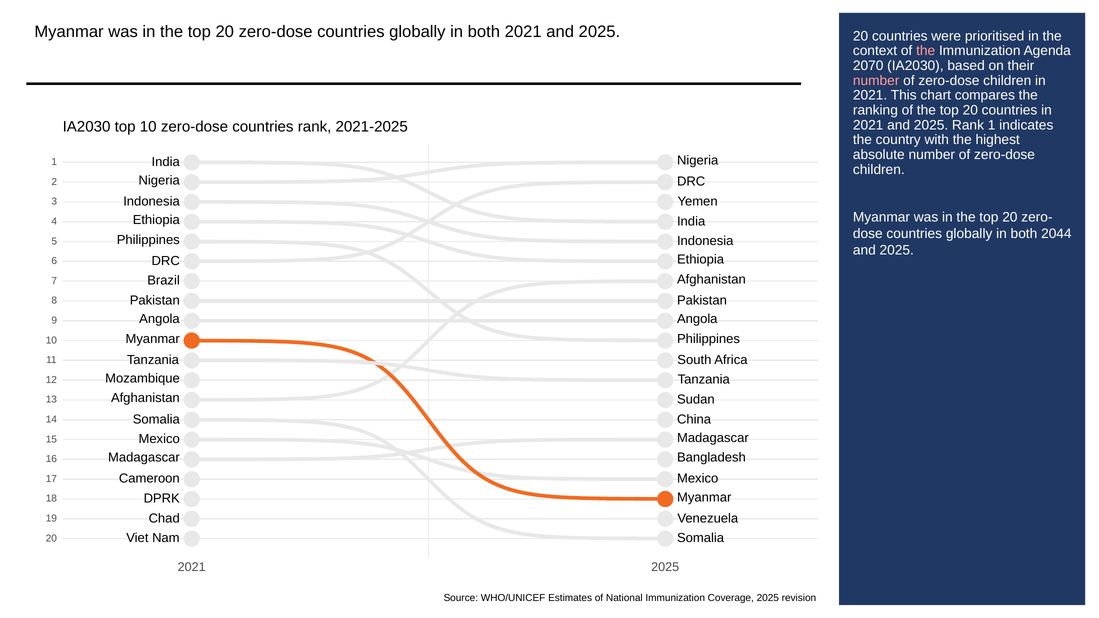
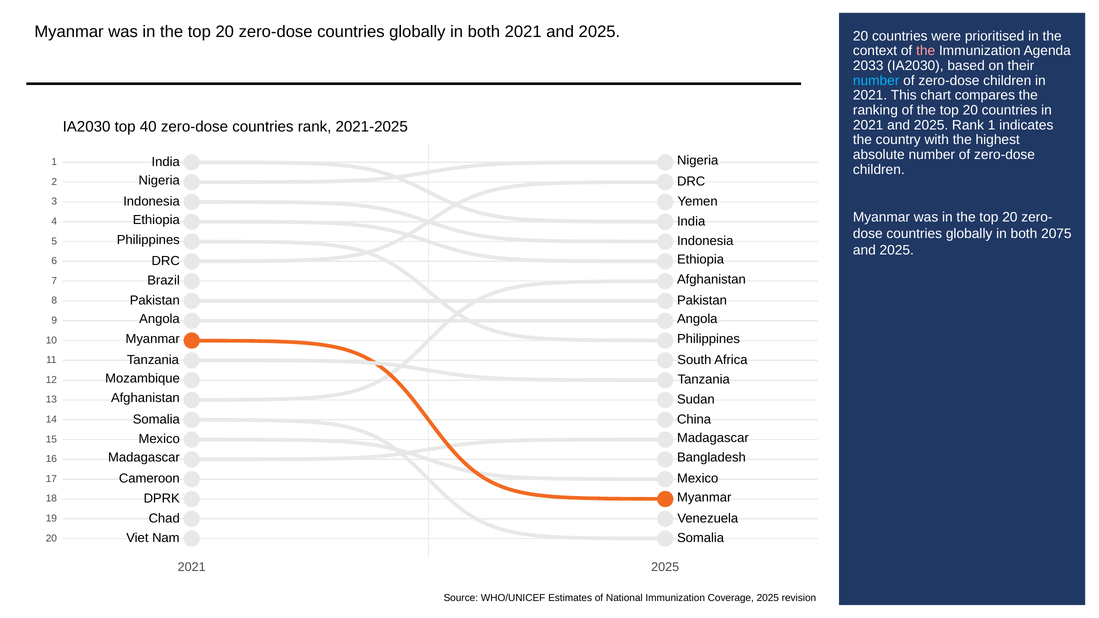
2070: 2070 -> 2033
number at (876, 81) colour: pink -> light blue
top 10: 10 -> 40
2044: 2044 -> 2075
